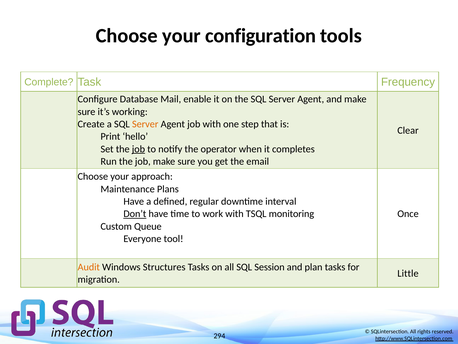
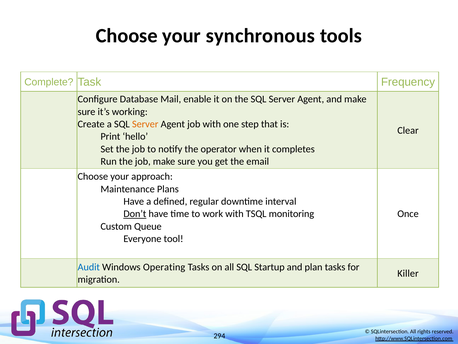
configuration: configuration -> synchronous
job at (138, 149) underline: present -> none
Audit colour: orange -> blue
Structures: Structures -> Operating
Session: Session -> Startup
Little: Little -> Killer
